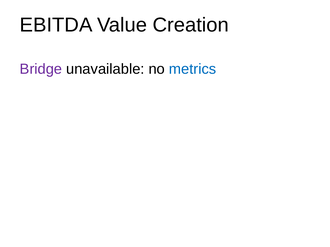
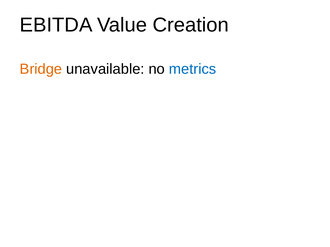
Bridge colour: purple -> orange
